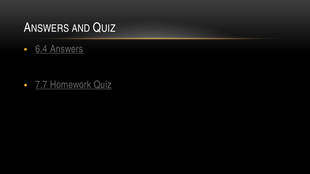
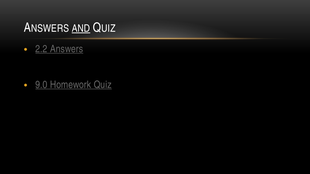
AND underline: none -> present
6.4: 6.4 -> 2.2
7.7: 7.7 -> 9.0
